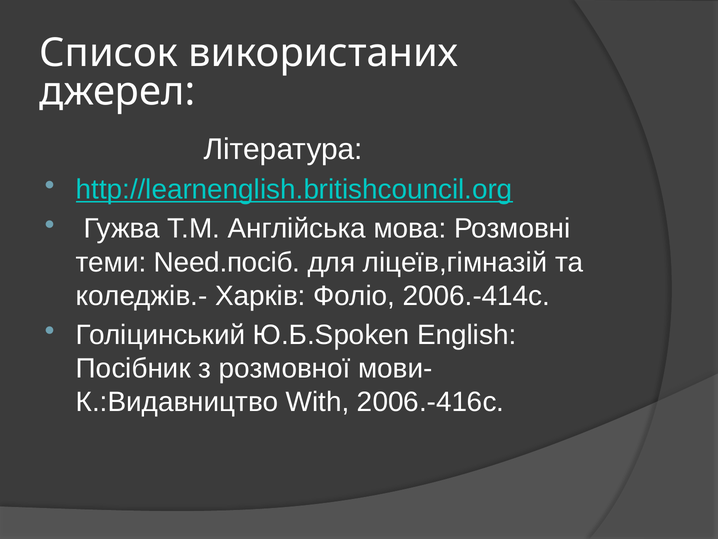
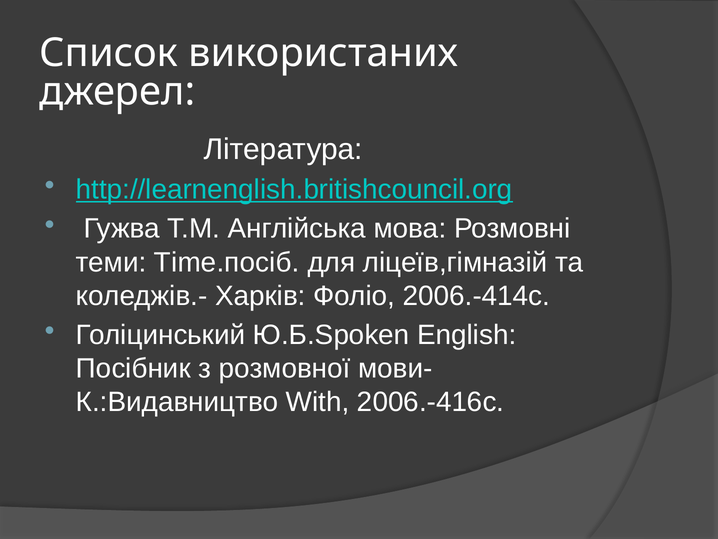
Need.посіб: Need.посіб -> Time.посіб
